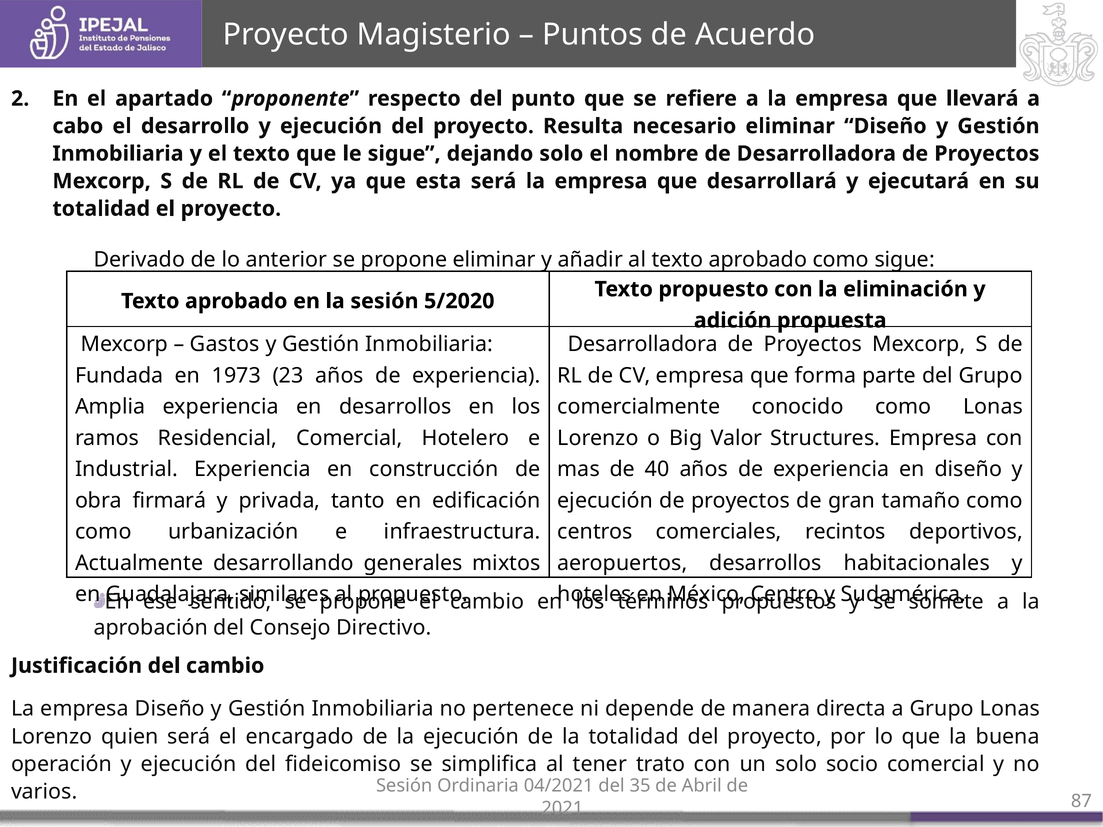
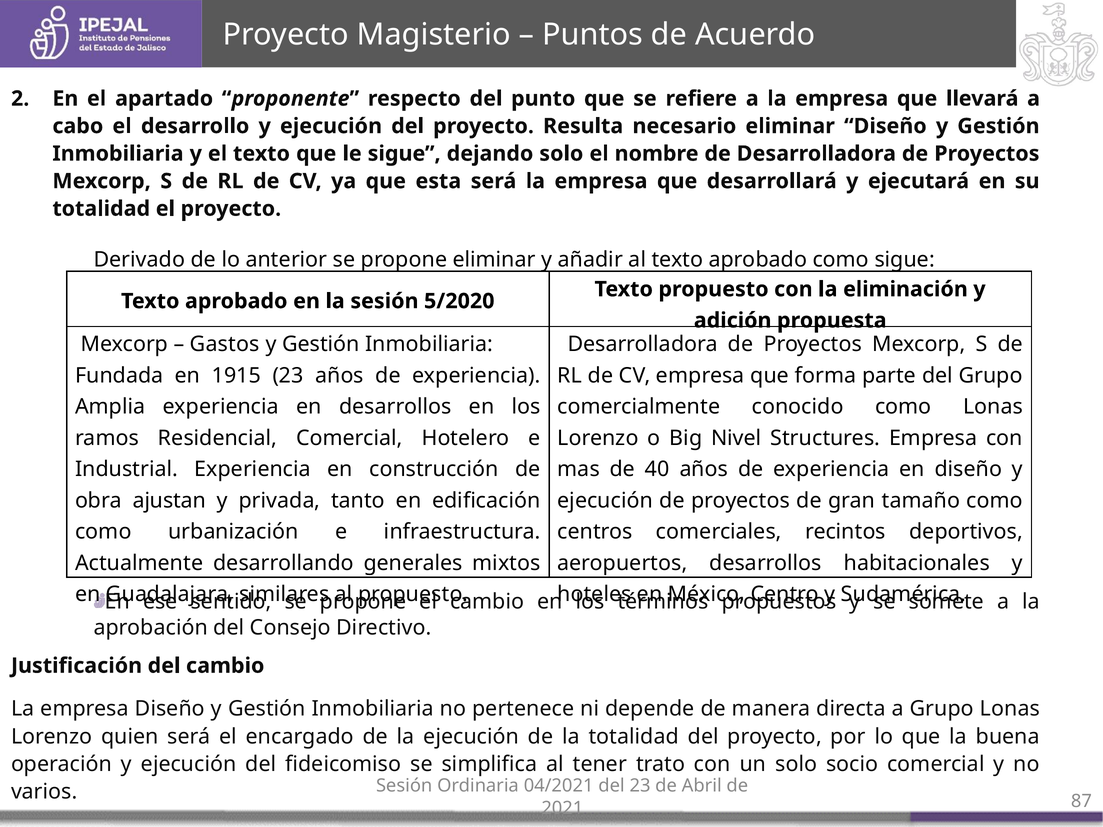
1973: 1973 -> 1915
Valor: Valor -> Nivel
firmará: firmará -> ajustan
del 35: 35 -> 23
